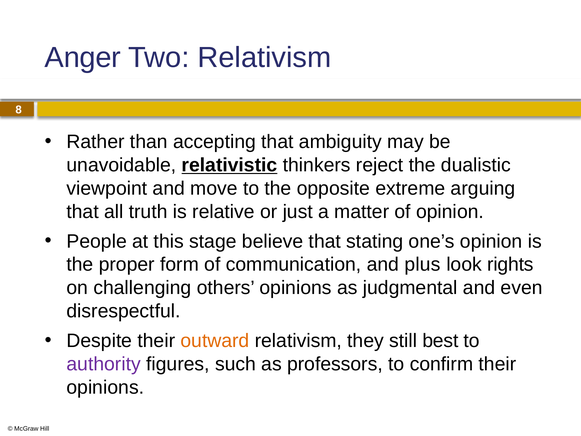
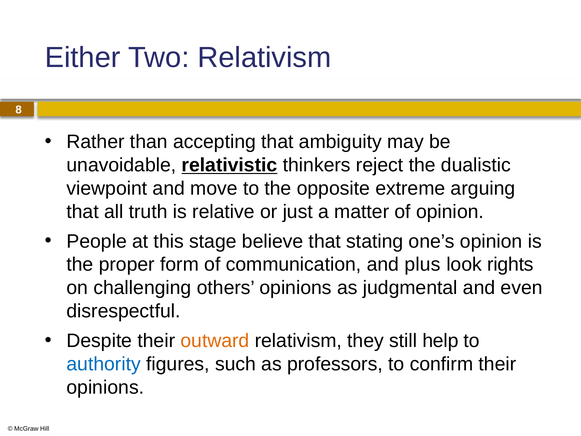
Anger: Anger -> Either
best: best -> help
authority colour: purple -> blue
